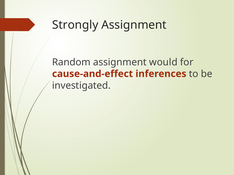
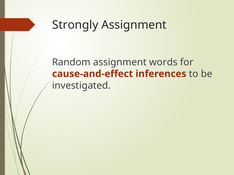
would: would -> words
